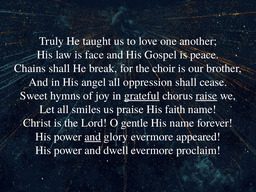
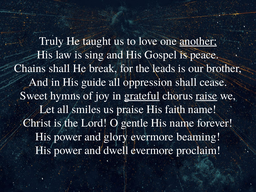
another underline: none -> present
face: face -> sing
choir: choir -> leads
angel: angel -> guide
and at (93, 137) underline: present -> none
appeared: appeared -> beaming
